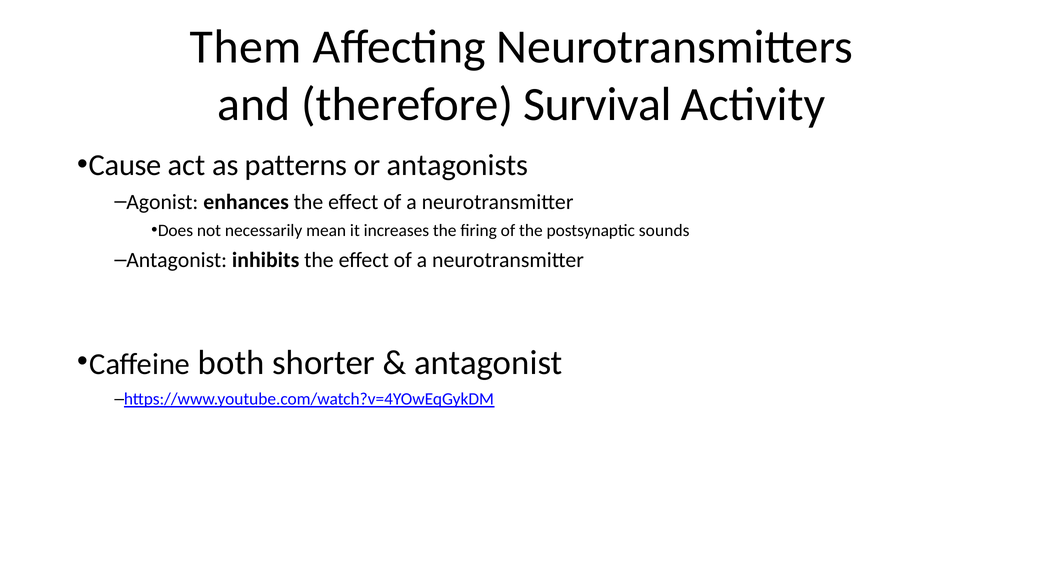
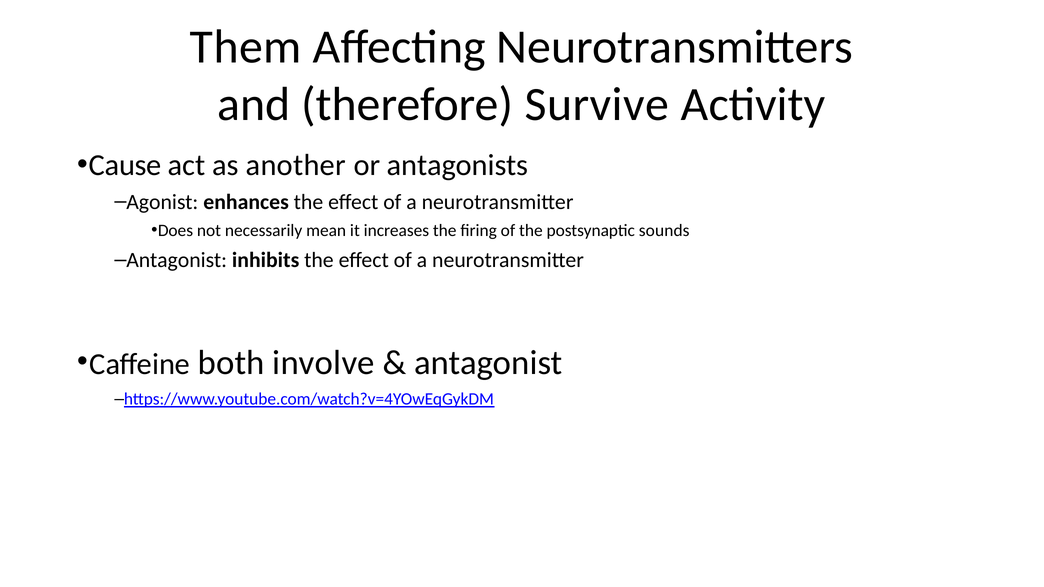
Survival: Survival -> Survive
patterns: patterns -> another
shorter: shorter -> involve
